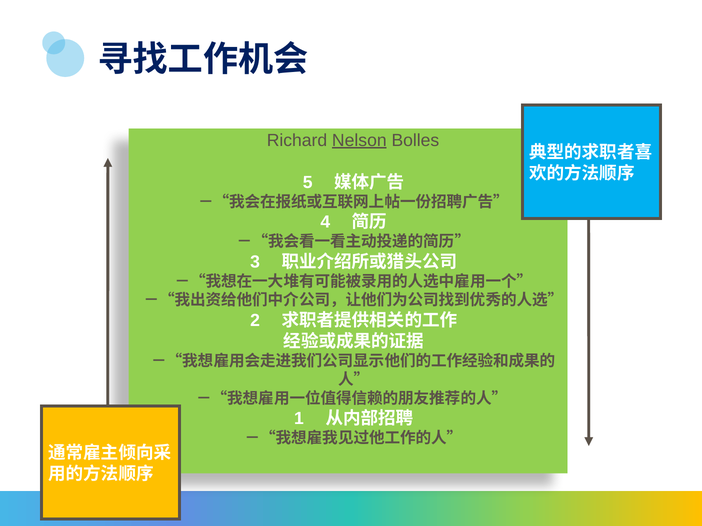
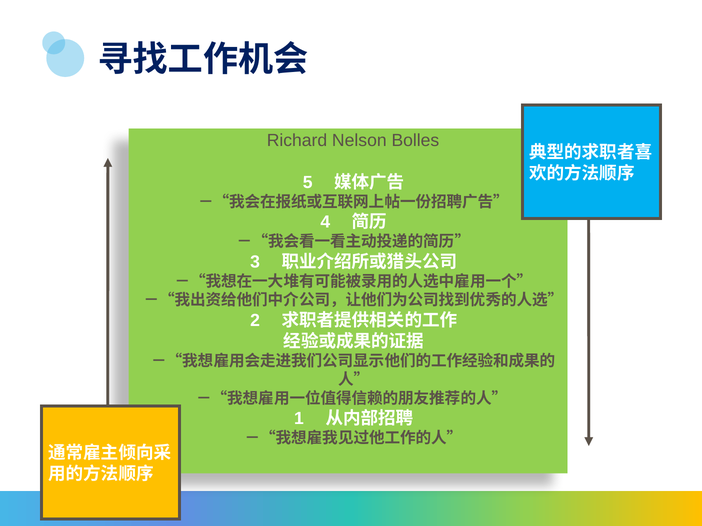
Nelson underline: present -> none
